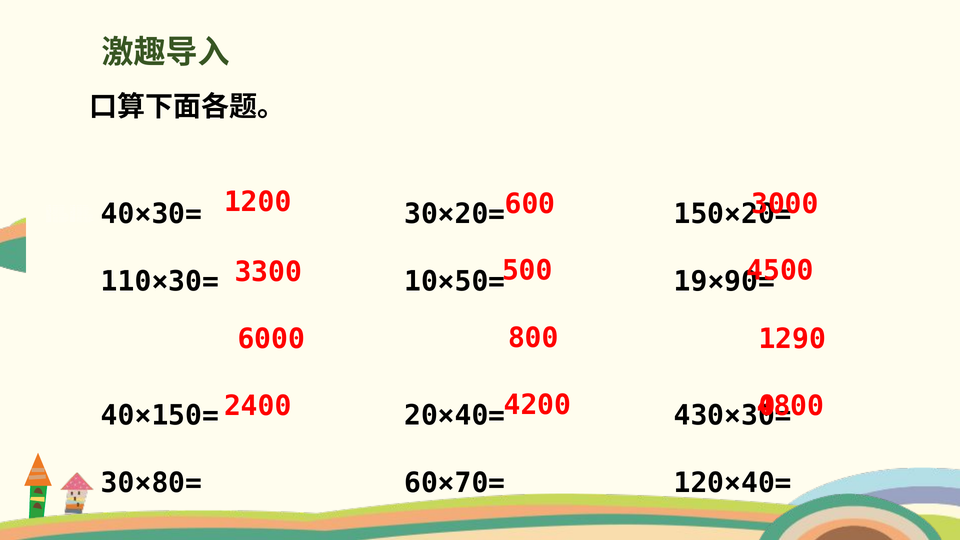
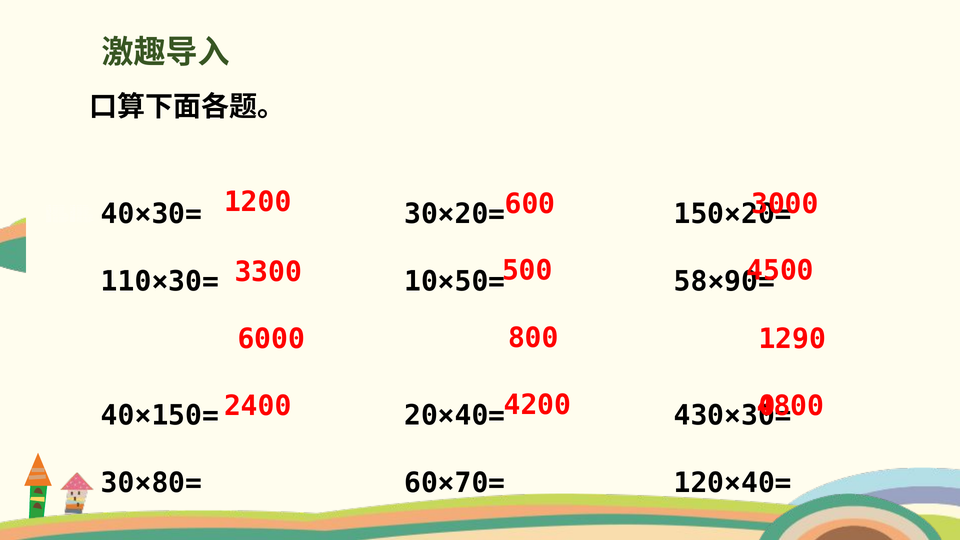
19×90=: 19×90= -> 58×90=
